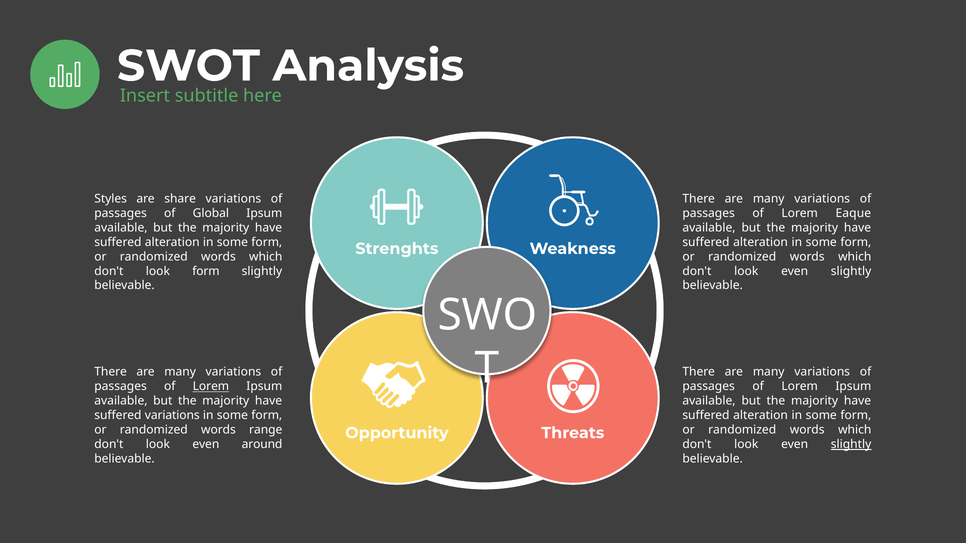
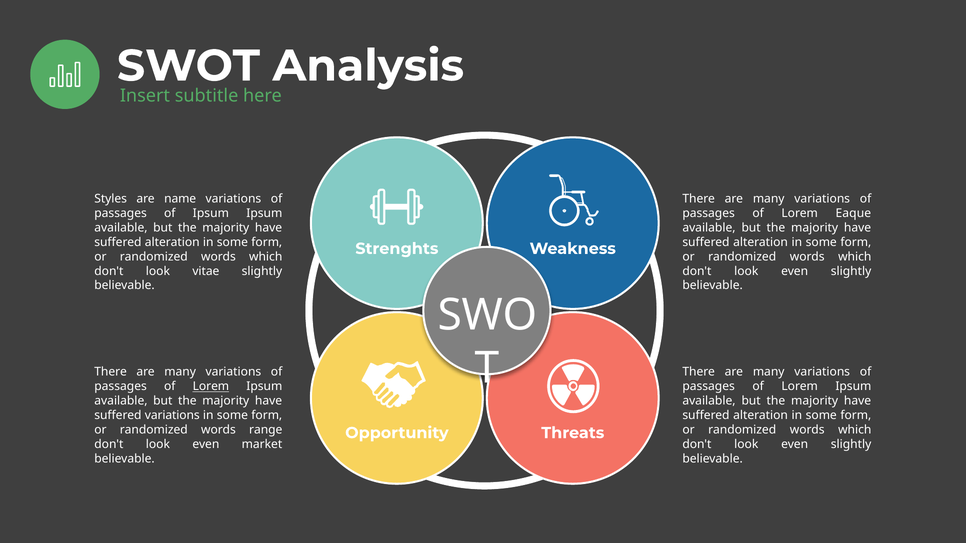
share: share -> name
of Global: Global -> Ipsum
look form: form -> vitae
around: around -> market
slightly at (851, 445) underline: present -> none
